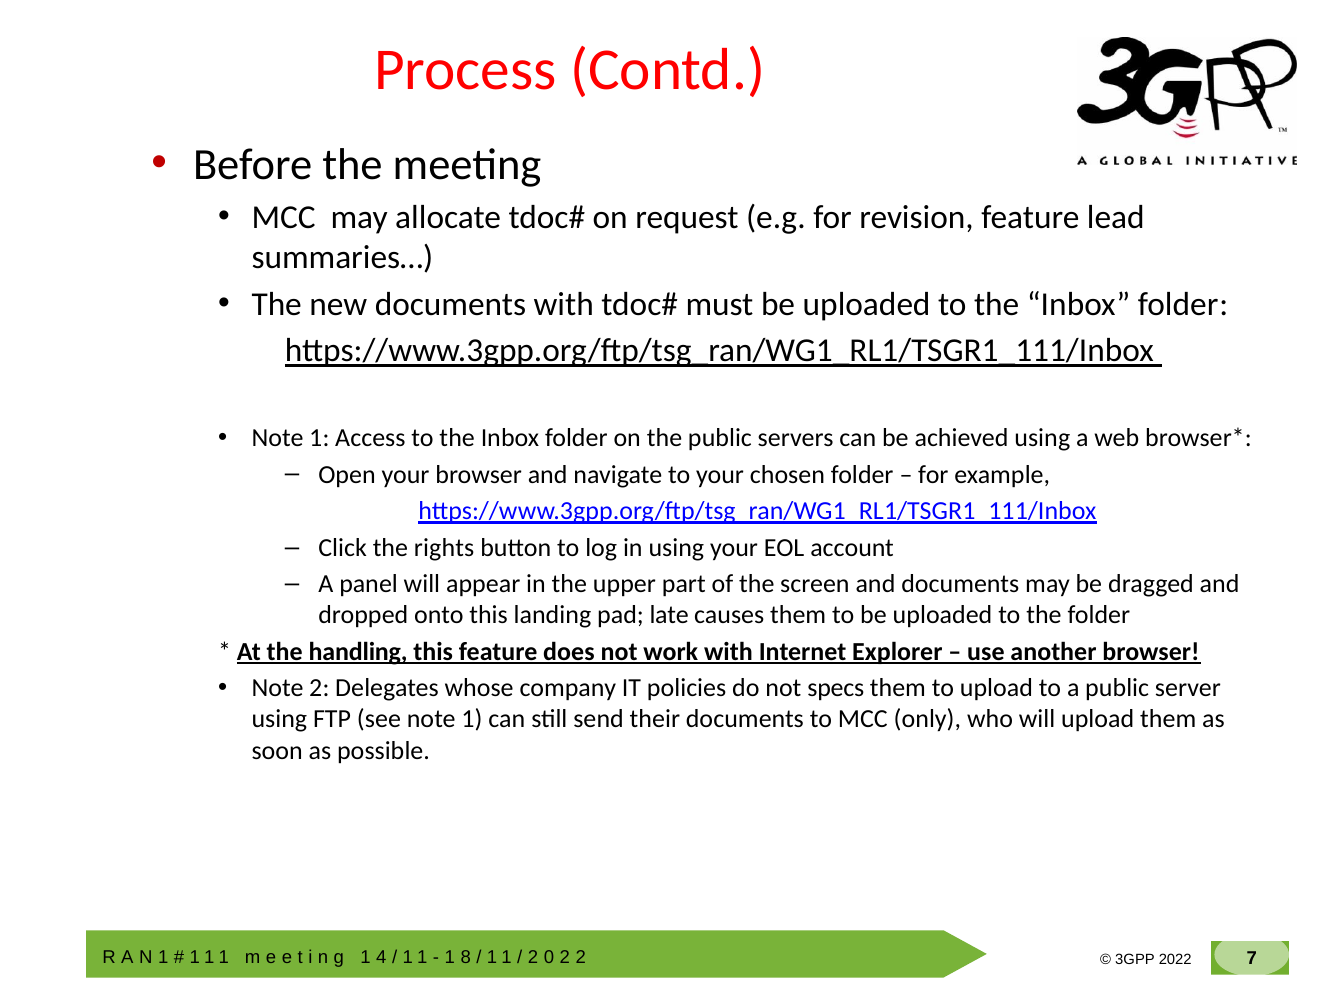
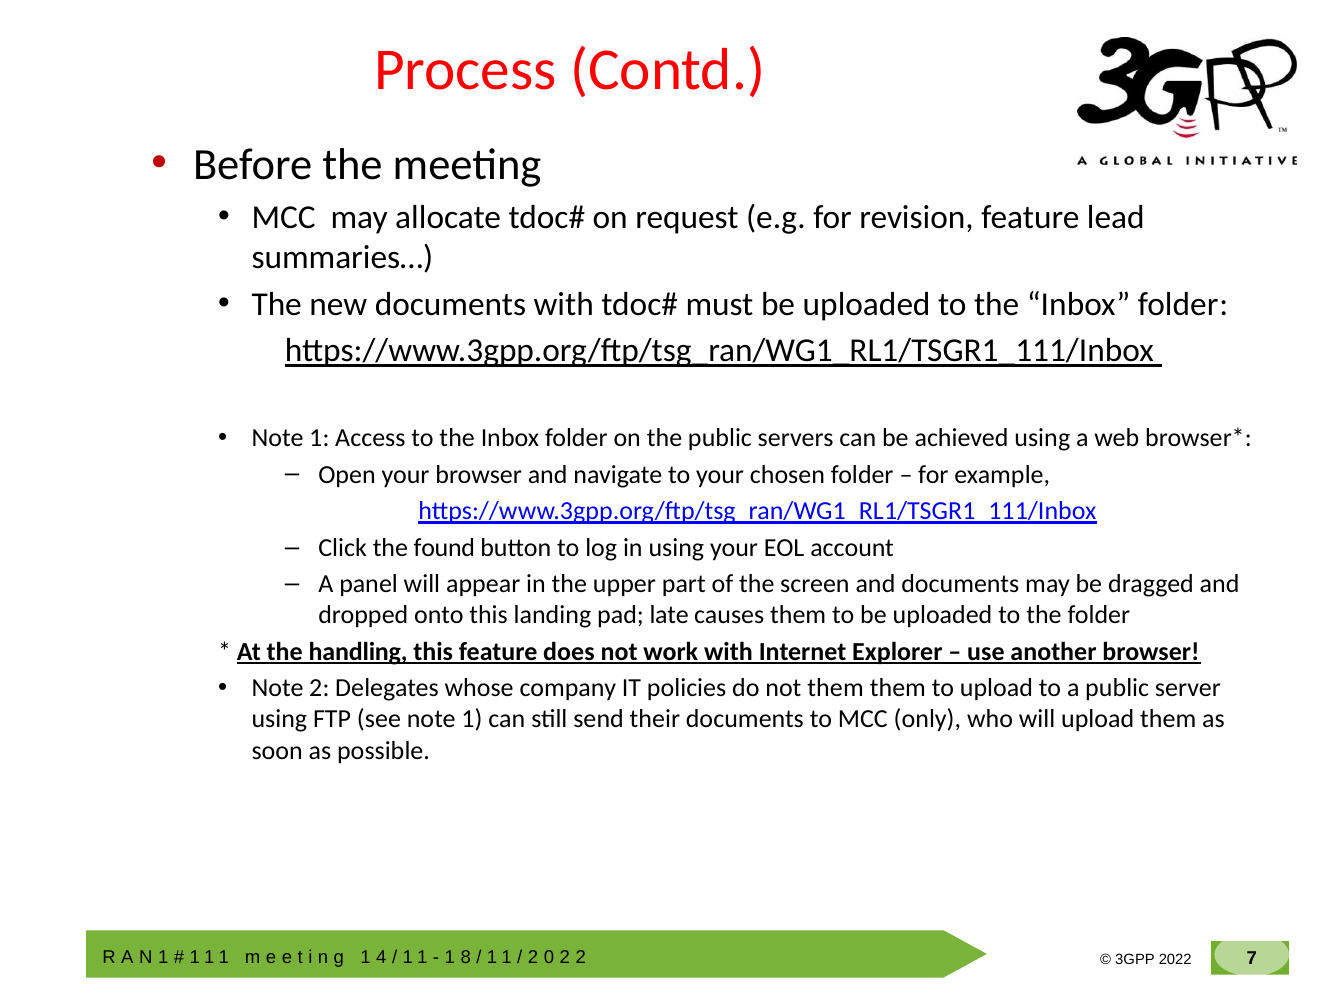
rights: rights -> found
not specs: specs -> them
